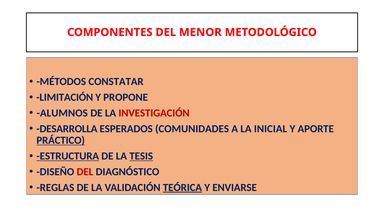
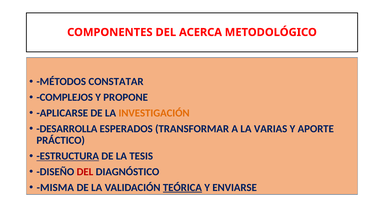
MENOR: MENOR -> ACERCA
LIMITACIÓN: LIMITACIÓN -> COMPLEJOS
ALUMNOS: ALUMNOS -> APLICARSE
INVESTIGACIÓN colour: red -> orange
COMUNIDADES: COMUNIDADES -> TRANSFORMAR
INICIAL: INICIAL -> VARIAS
PRÁCTICO underline: present -> none
TESIS underline: present -> none
REGLAS: REGLAS -> MISMA
